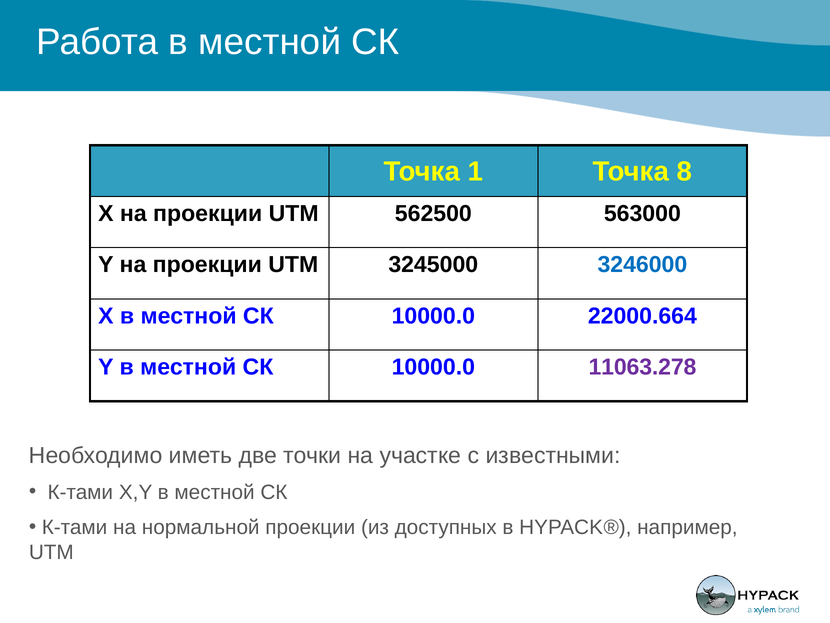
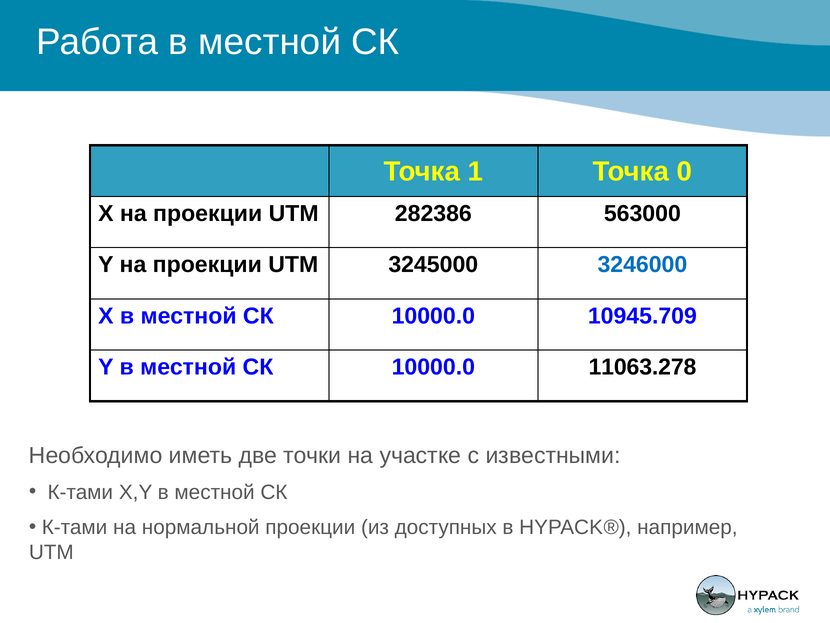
8: 8 -> 0
562500: 562500 -> 282386
22000.664: 22000.664 -> 10945.709
11063.278 colour: purple -> black
